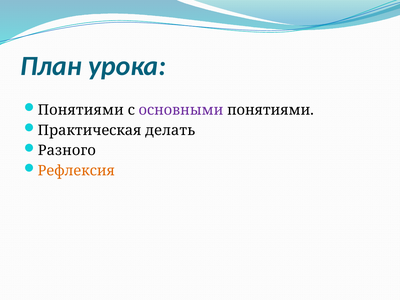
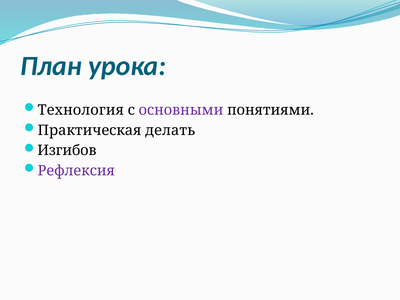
Понятиями at (81, 110): Понятиями -> Технология
Разного: Разного -> Изгибов
Рефлексия colour: orange -> purple
